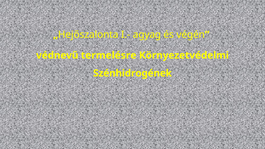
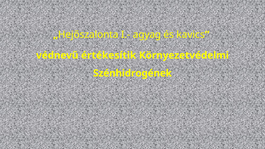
végén: végén -> kavics
termelésre: termelésre -> értékesítik
